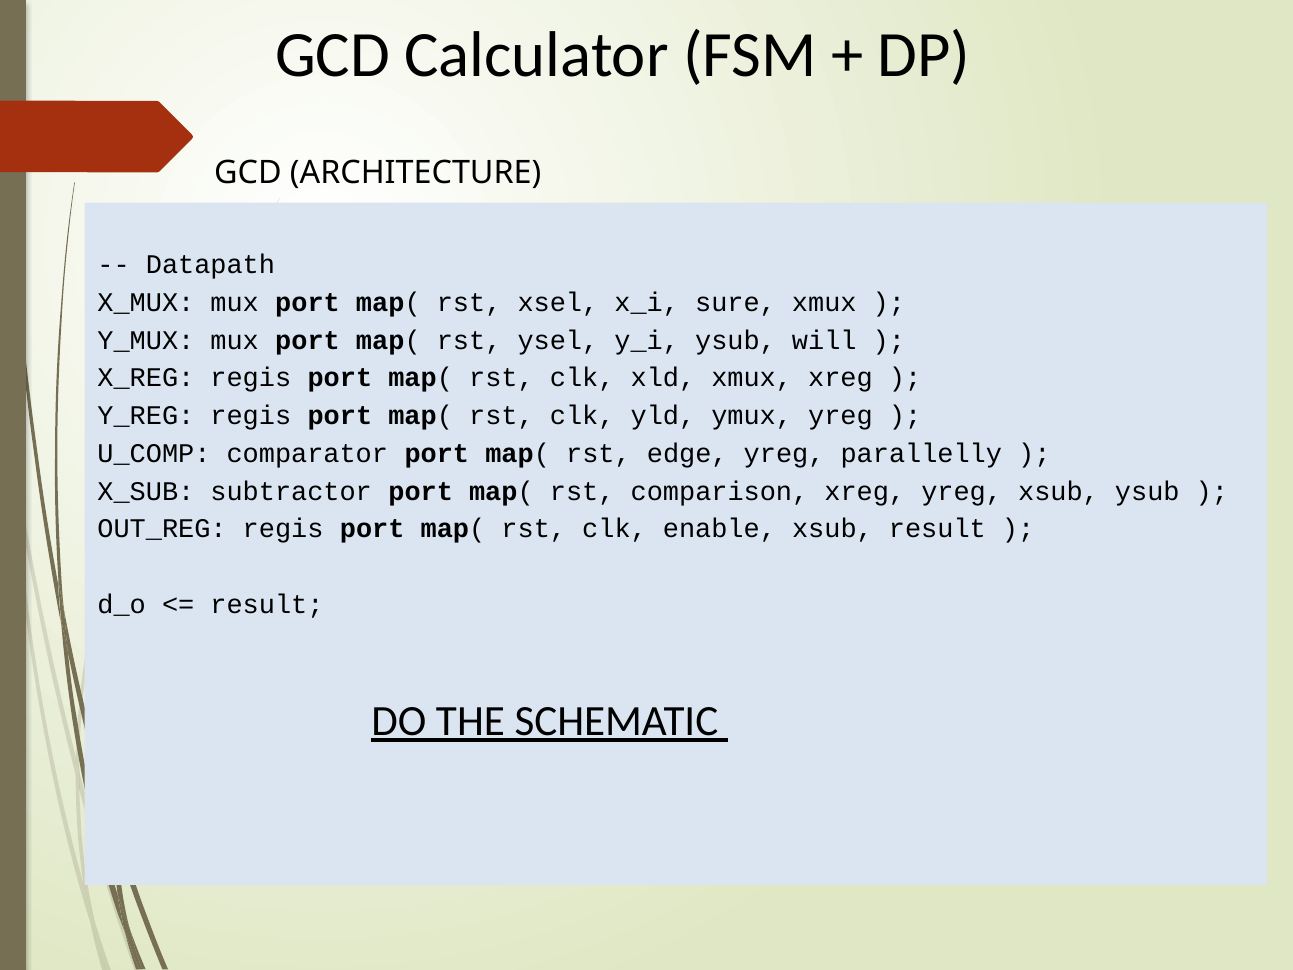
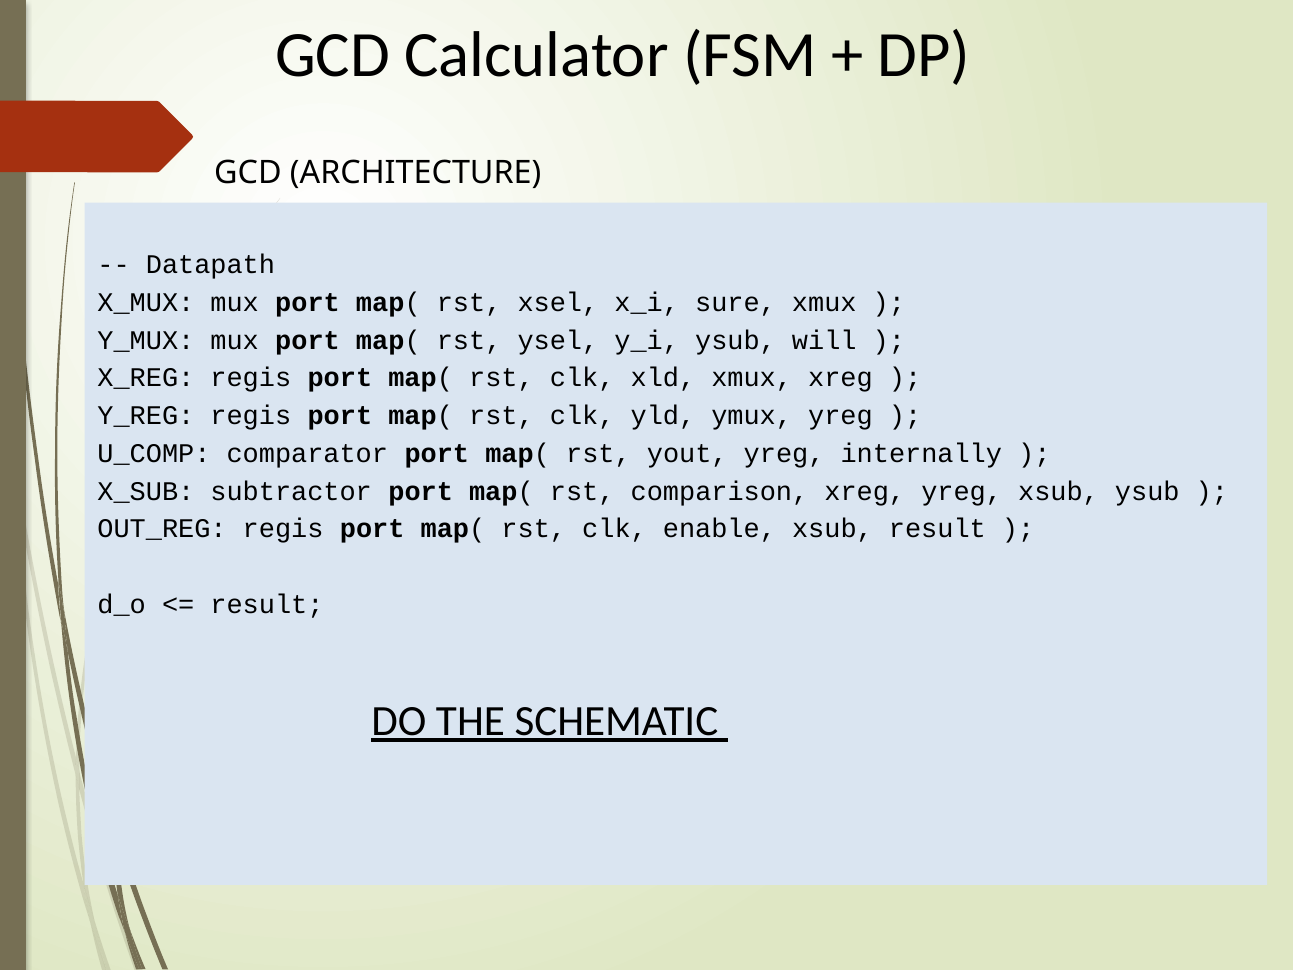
edge: edge -> yout
parallelly: parallelly -> internally
